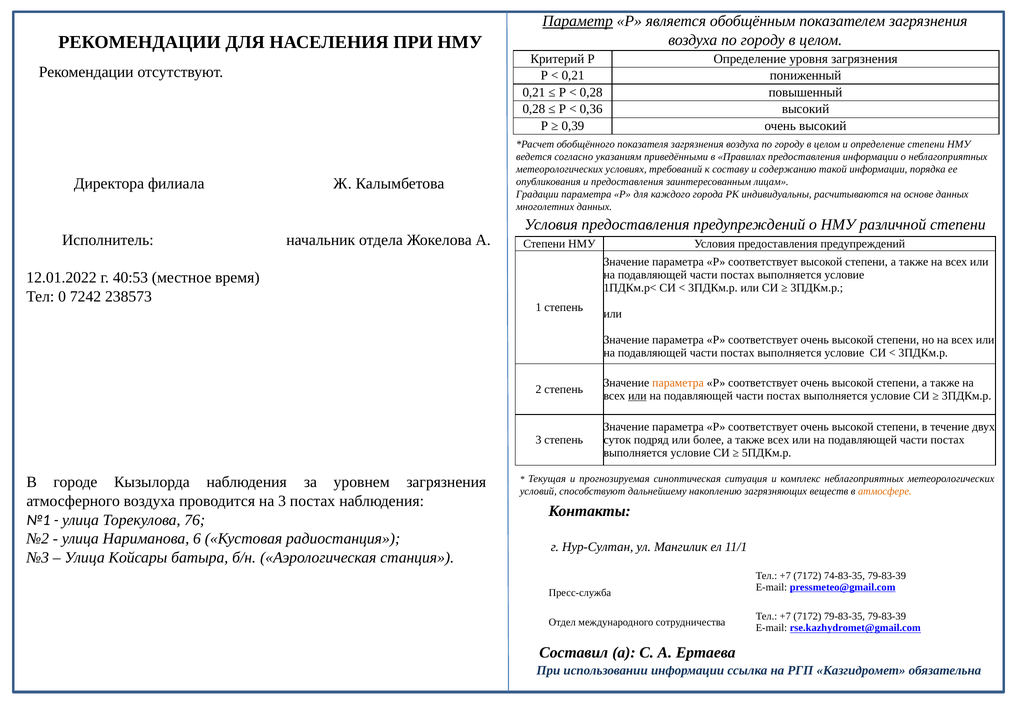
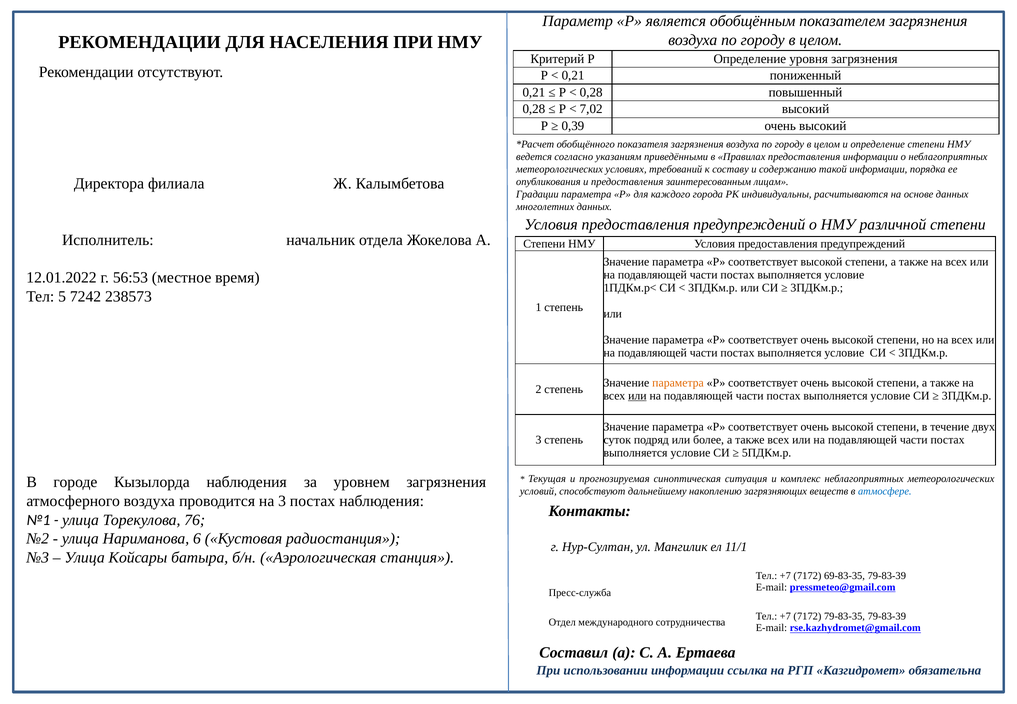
Параметр underline: present -> none
0,36: 0,36 -> 7,02
40:53: 40:53 -> 56:53
0: 0 -> 5
атмосфере colour: orange -> blue
74-83-35: 74-83-35 -> 69-83-35
